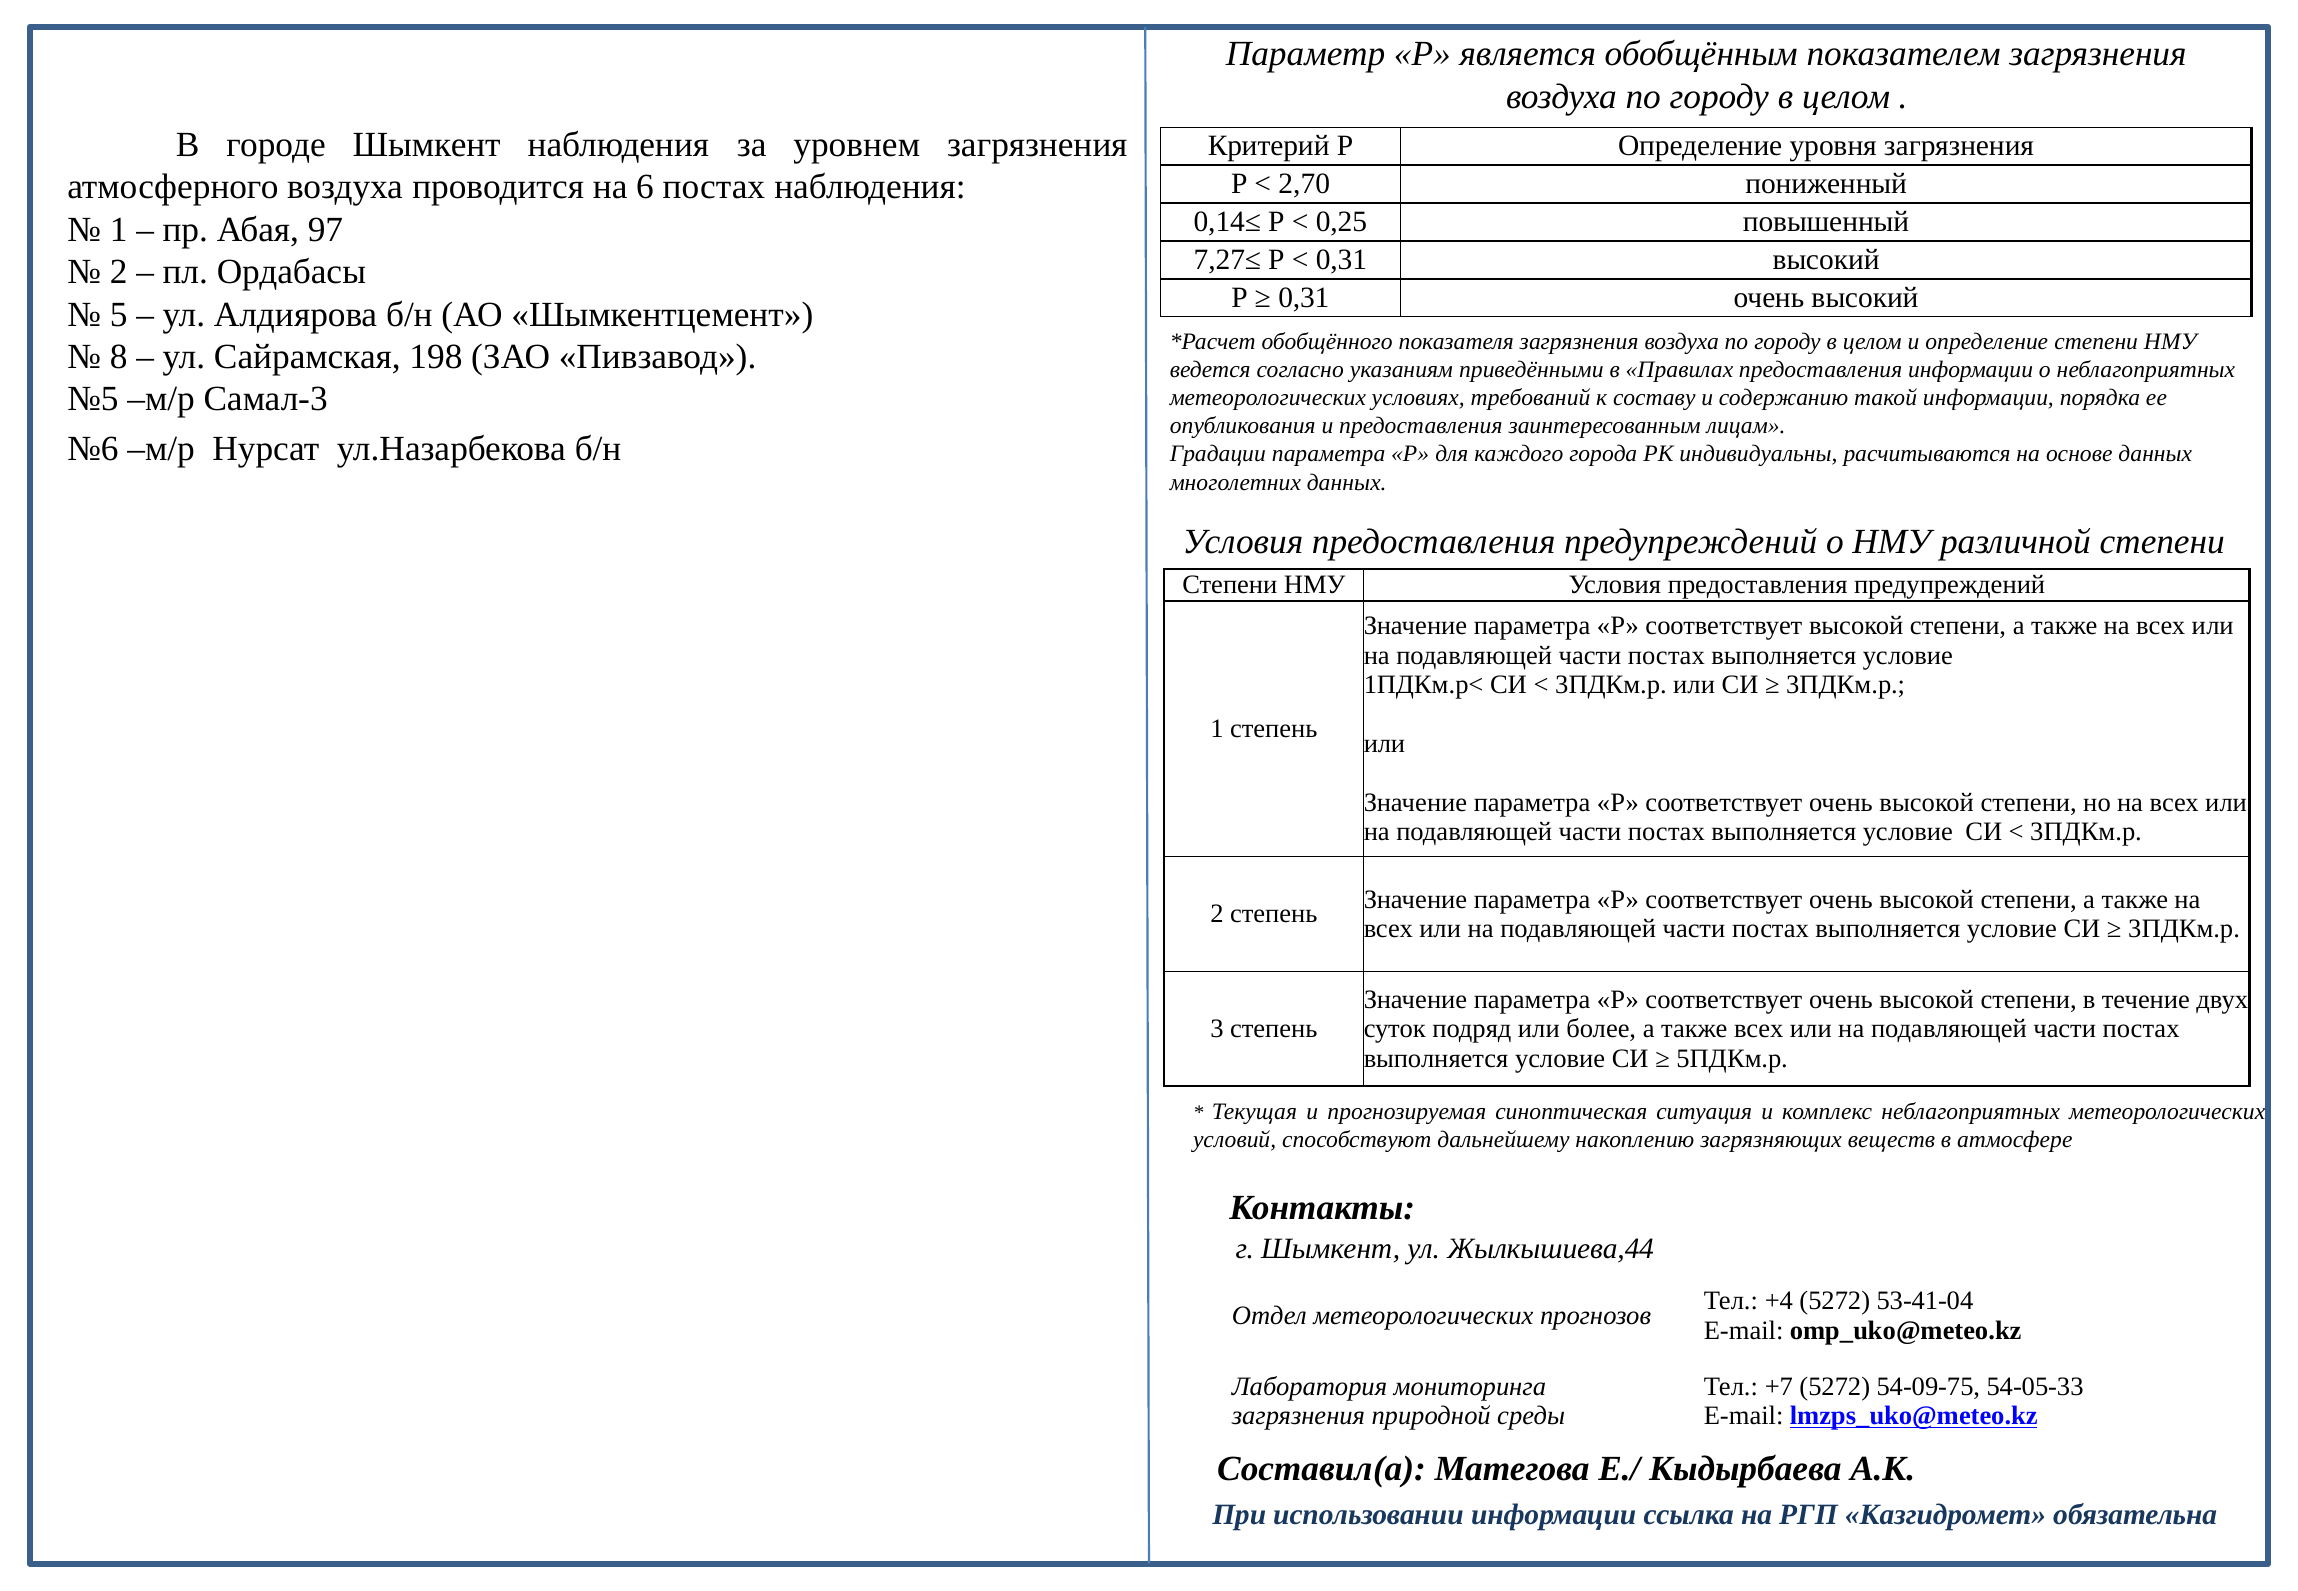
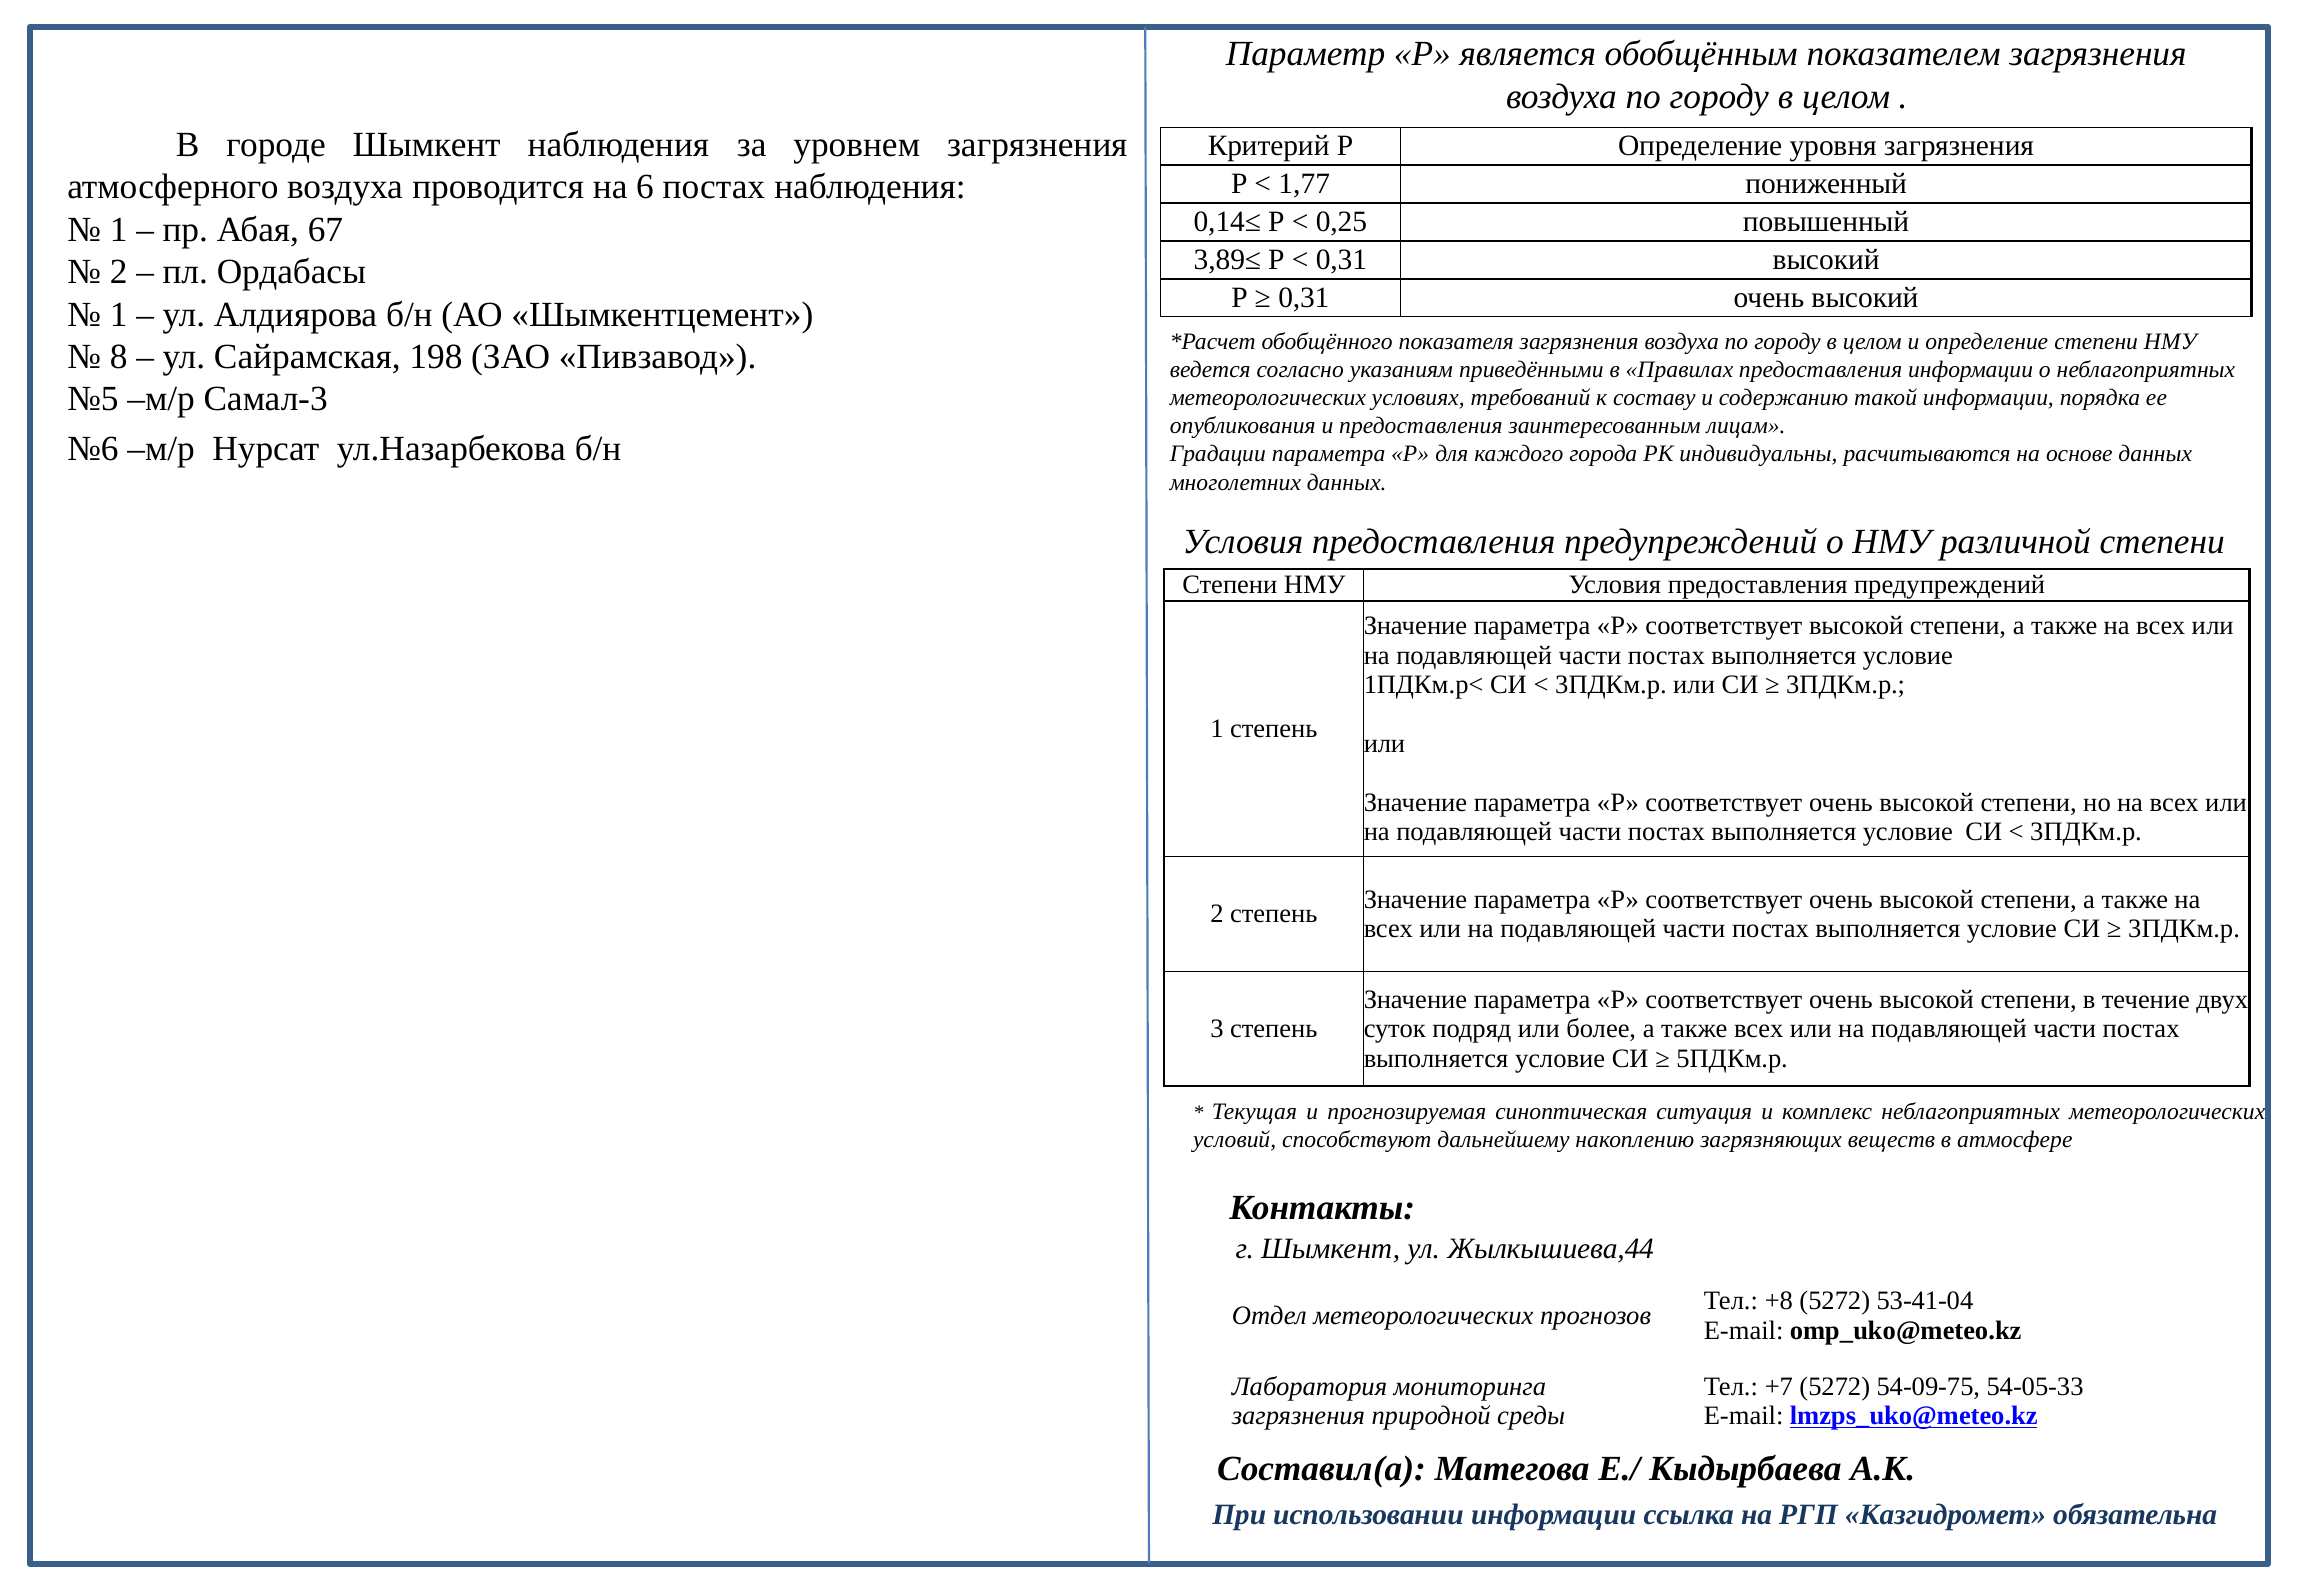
2,70: 2,70 -> 1,77
97: 97 -> 67
7,27≤: 7,27≤ -> 3,89≤
5 at (119, 314): 5 -> 1
+4: +4 -> +8
